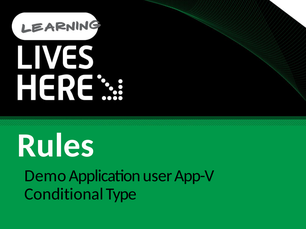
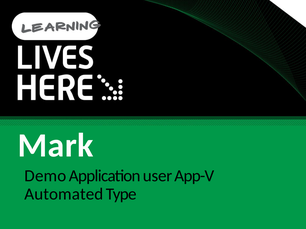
Rules: Rules -> Mark
Conditional: Conditional -> Automated
